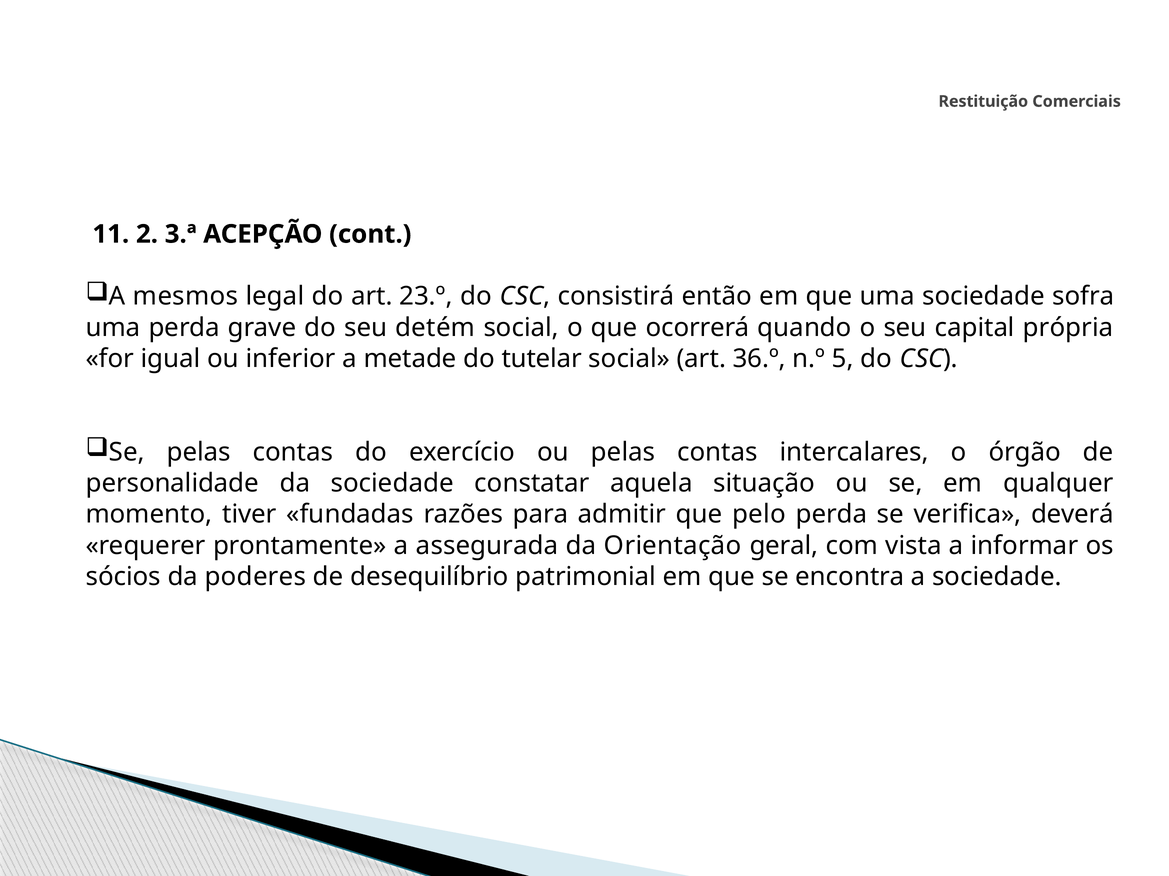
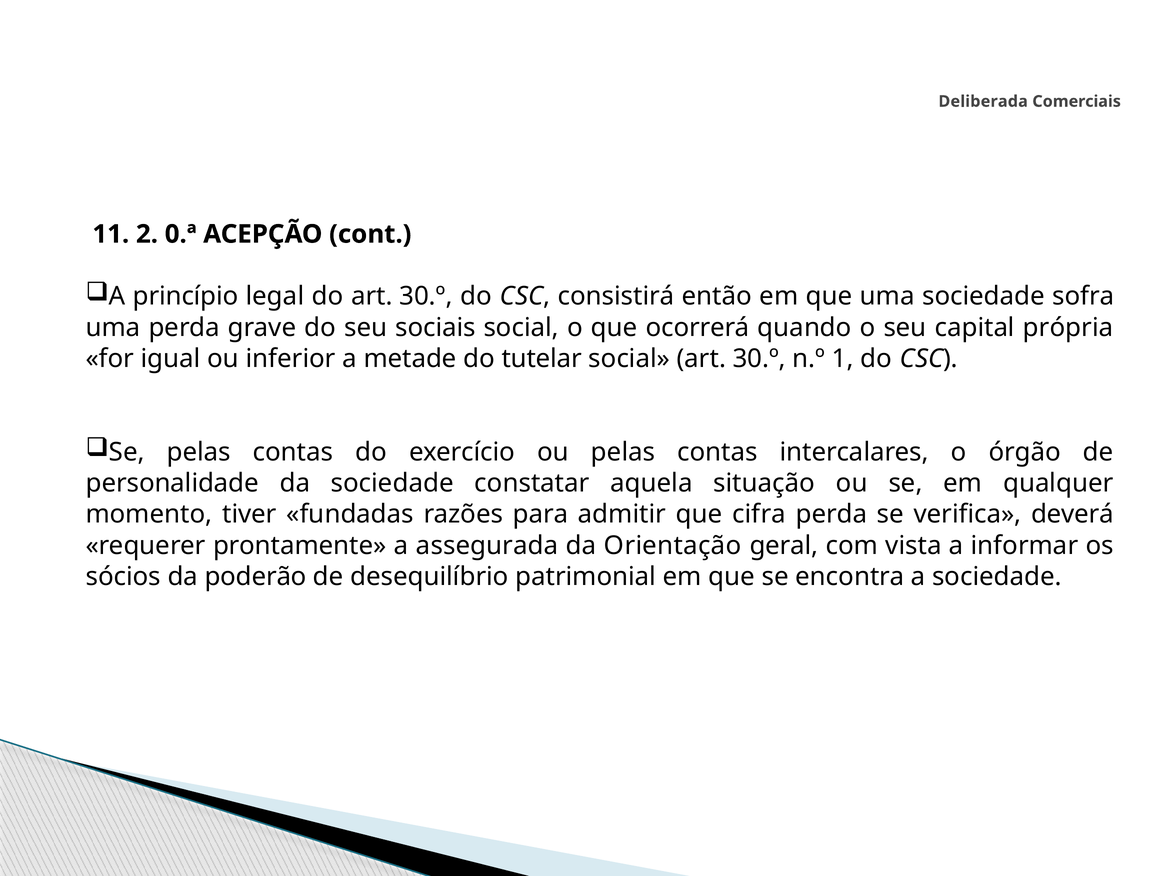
Restituição: Restituição -> Deliberada
3.ª: 3.ª -> 0.ª
mesmos: mesmos -> princípio
do art 23.º: 23.º -> 30.º
detém: detém -> sociais
social art 36.º: 36.º -> 30.º
5: 5 -> 1
pelo: pelo -> cifra
poderes: poderes -> poderão
